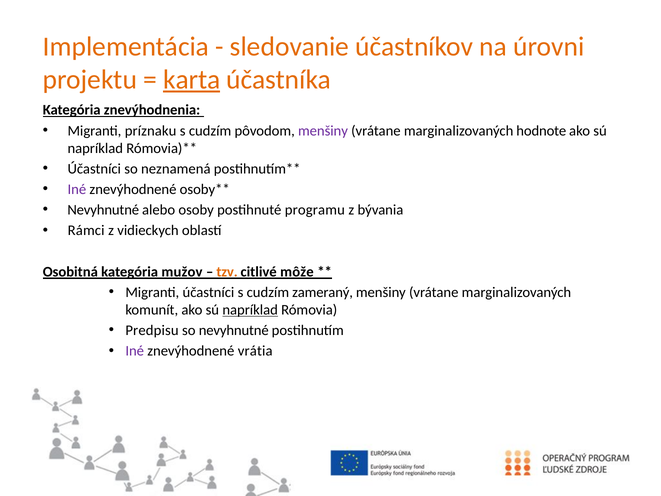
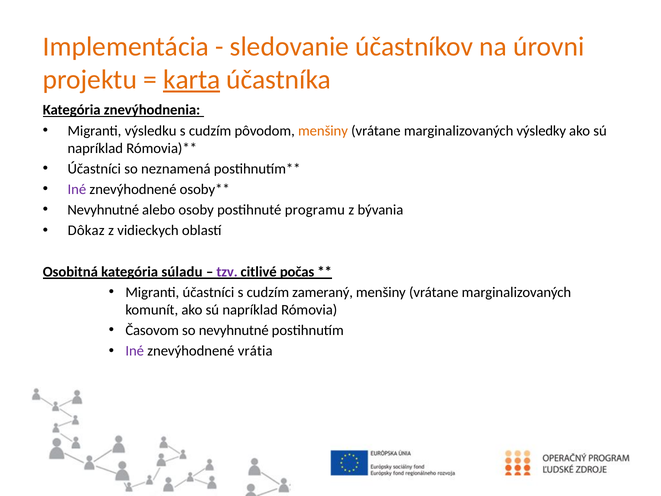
príznaku: príznaku -> výsledku
menšiny at (323, 131) colour: purple -> orange
hodnote: hodnote -> výsledky
Rámci: Rámci -> Dôkaz
mužov: mužov -> súladu
tzv colour: orange -> purple
môže: môže -> počas
napríklad at (250, 310) underline: present -> none
Predpisu: Predpisu -> Časovom
